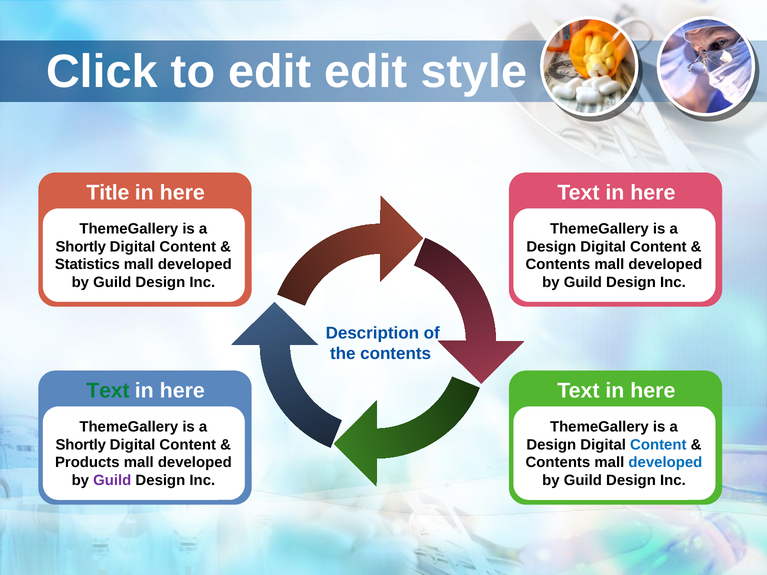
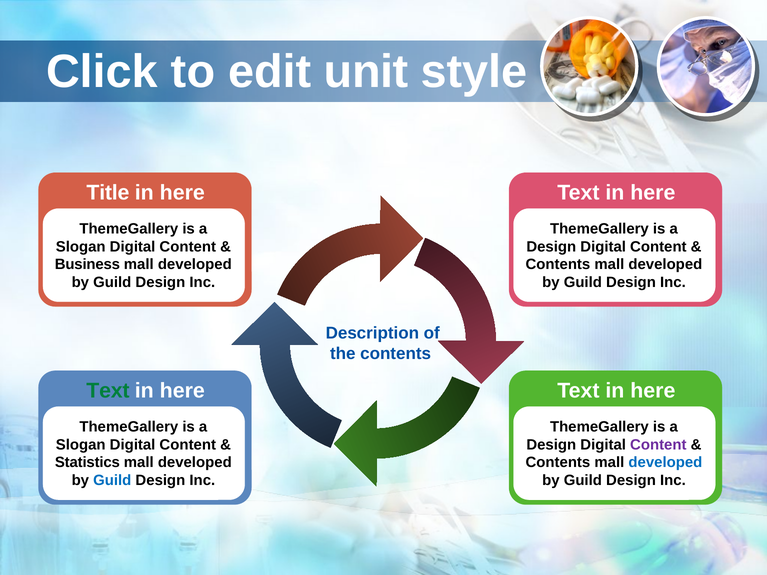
edit edit: edit -> unit
Shortly at (81, 247): Shortly -> Slogan
Statistics: Statistics -> Business
Shortly at (81, 445): Shortly -> Slogan
Content at (658, 445) colour: blue -> purple
Products: Products -> Statistics
Guild at (112, 481) colour: purple -> blue
